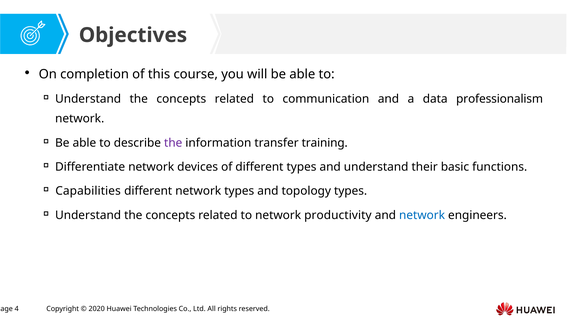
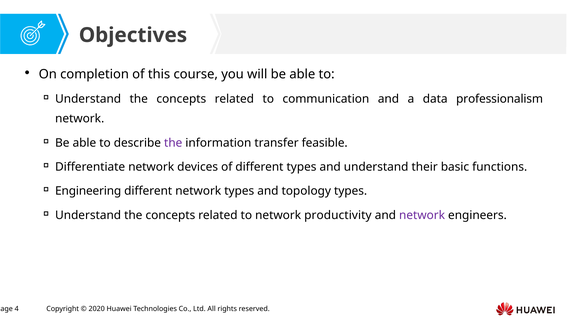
training: training -> feasible
Capabilities: Capabilities -> Engineering
network at (422, 215) colour: blue -> purple
